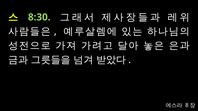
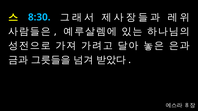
8:30 colour: light green -> light blue
